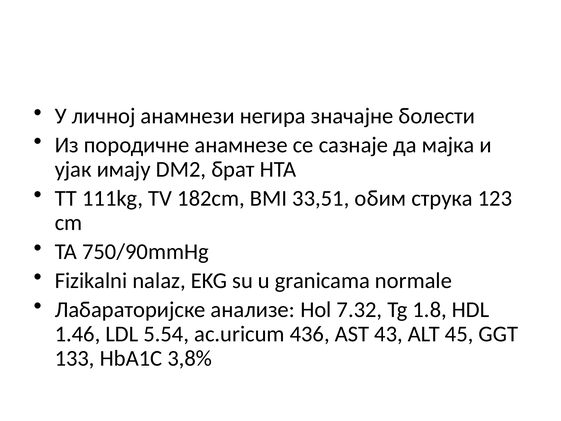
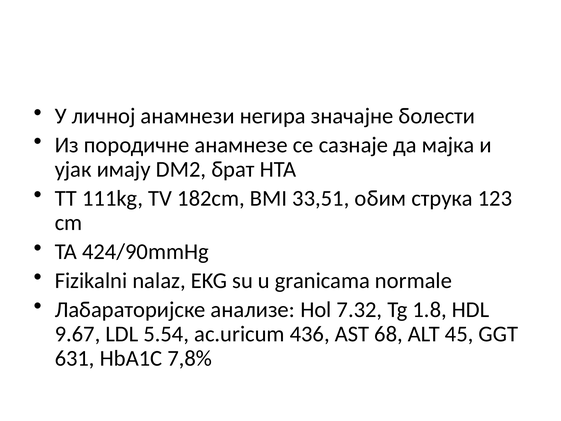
750/90mmHg: 750/90mmHg -> 424/90mmHg
1.46: 1.46 -> 9.67
43: 43 -> 68
133: 133 -> 631
3,8%: 3,8% -> 7,8%
